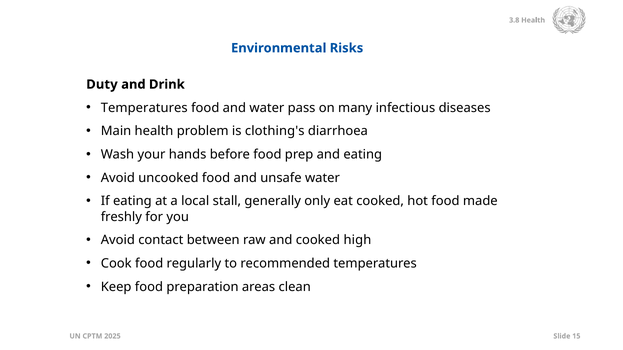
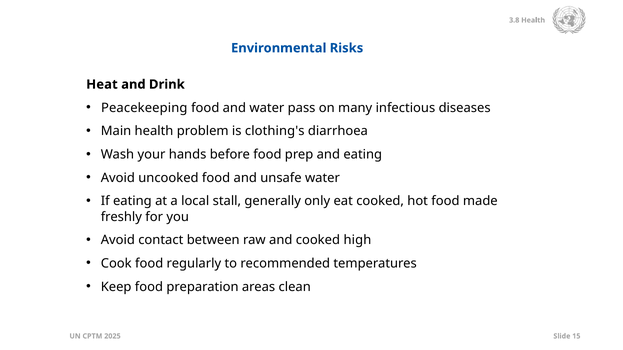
Duty: Duty -> Heat
Temperatures at (144, 108): Temperatures -> Peacekeeping
